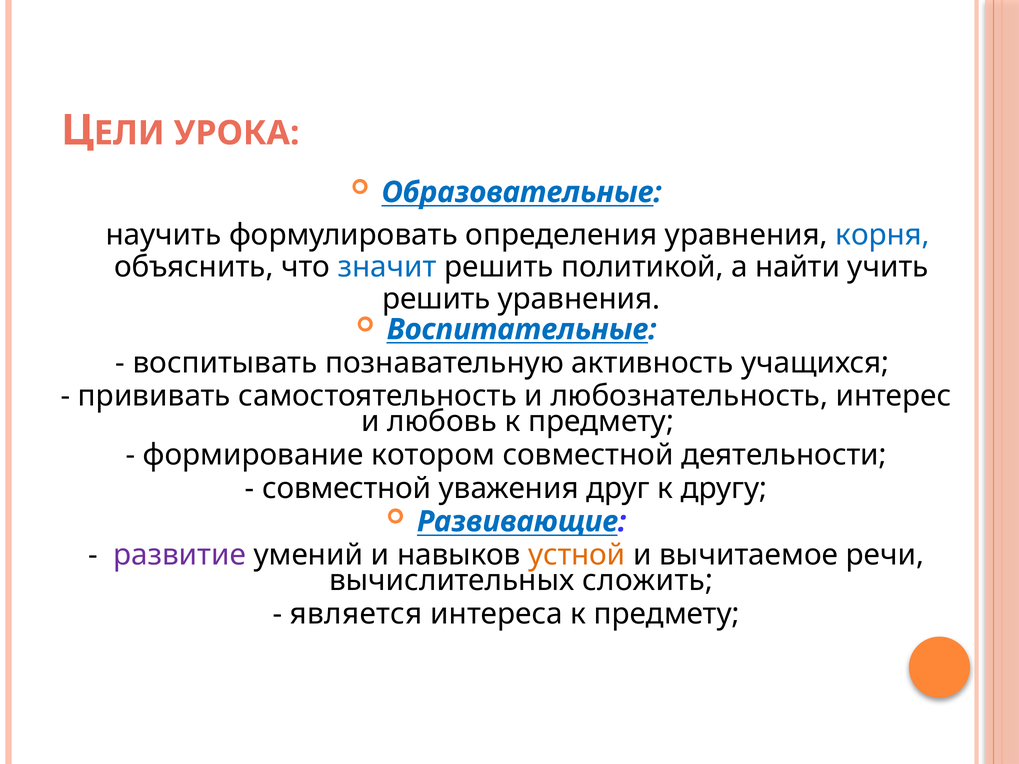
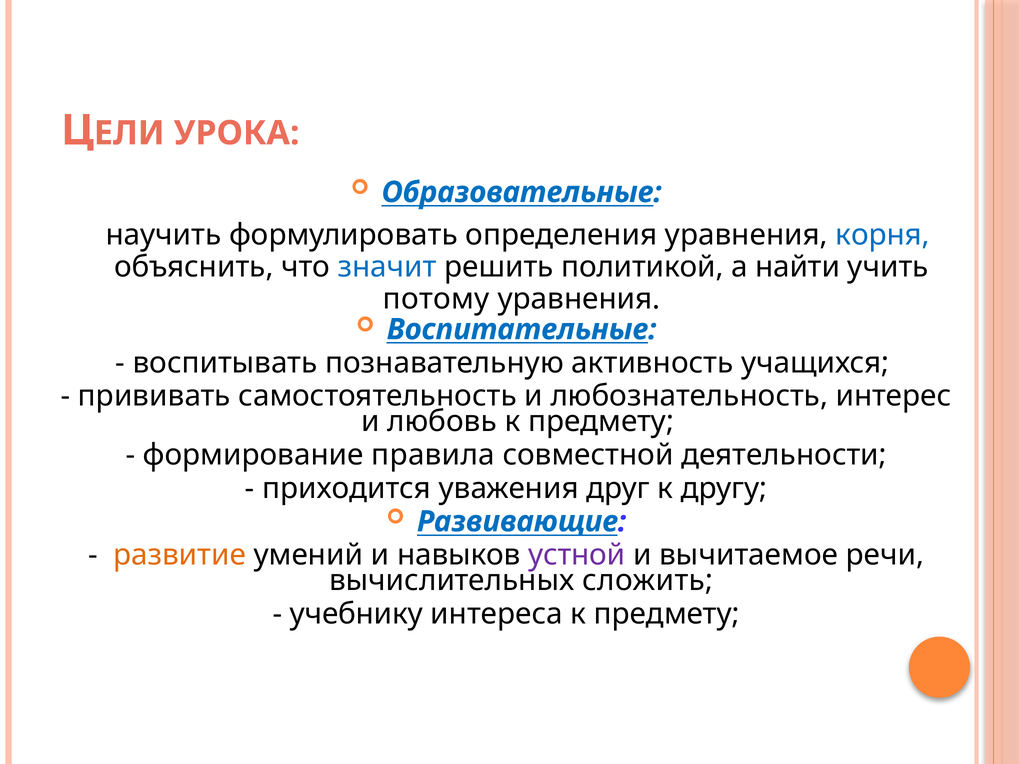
решить at (436, 299): решить -> потому
котором: котором -> правила
совместной at (347, 488): совместной -> приходится
развитие colour: purple -> orange
устной colour: orange -> purple
является: является -> учебнику
